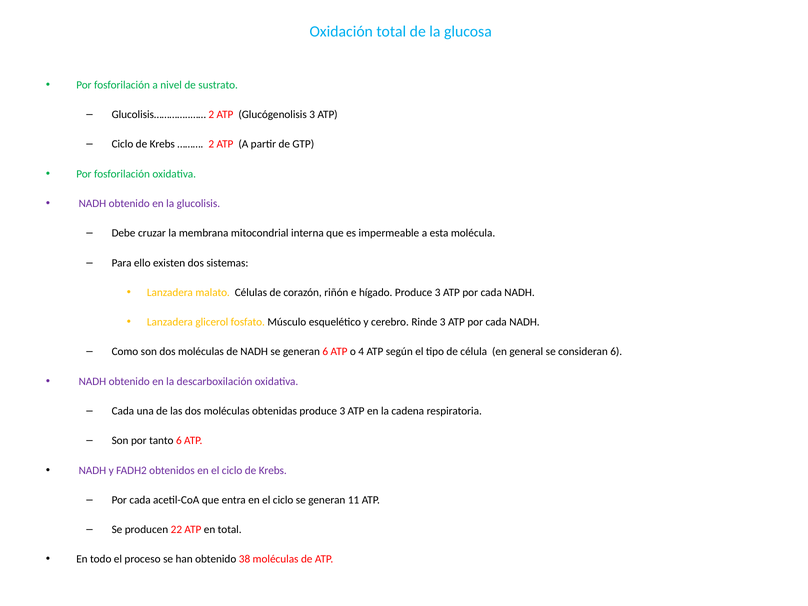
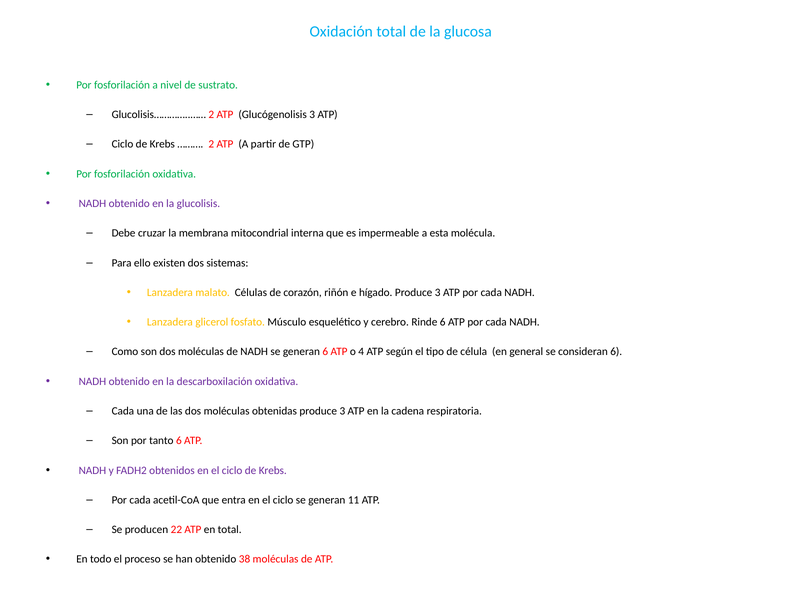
Rinde 3: 3 -> 6
